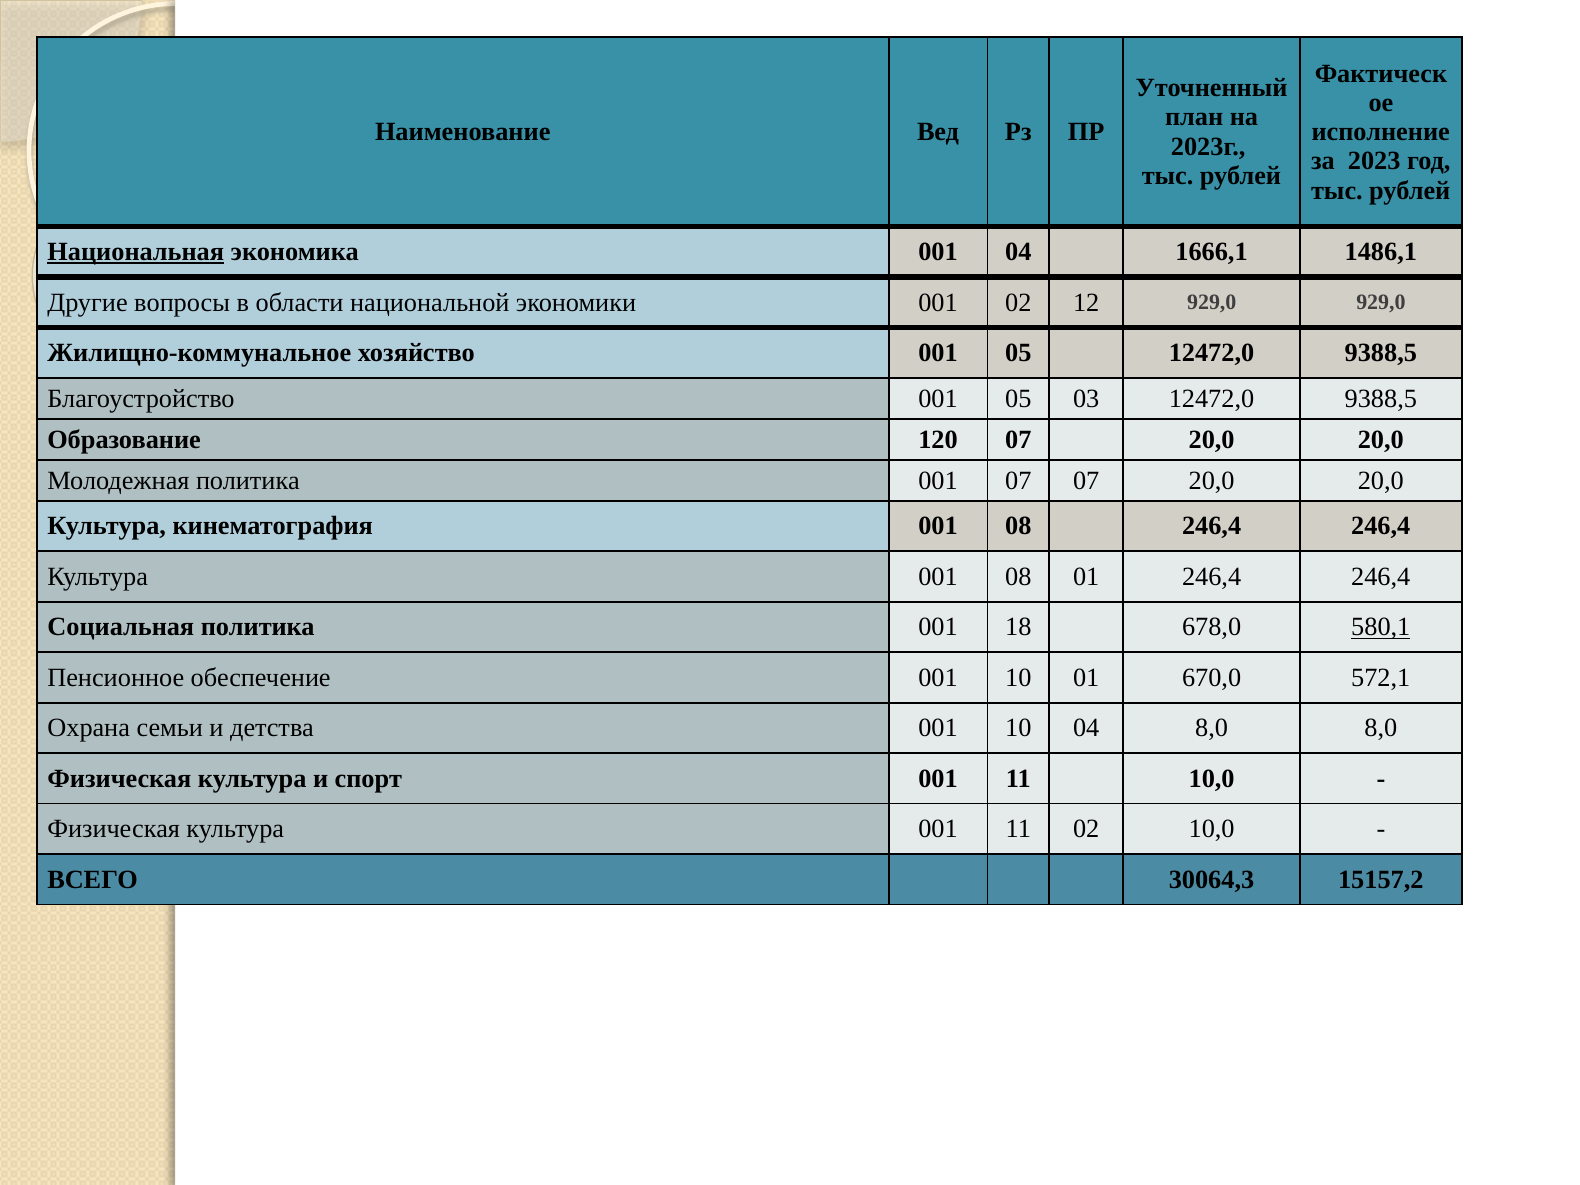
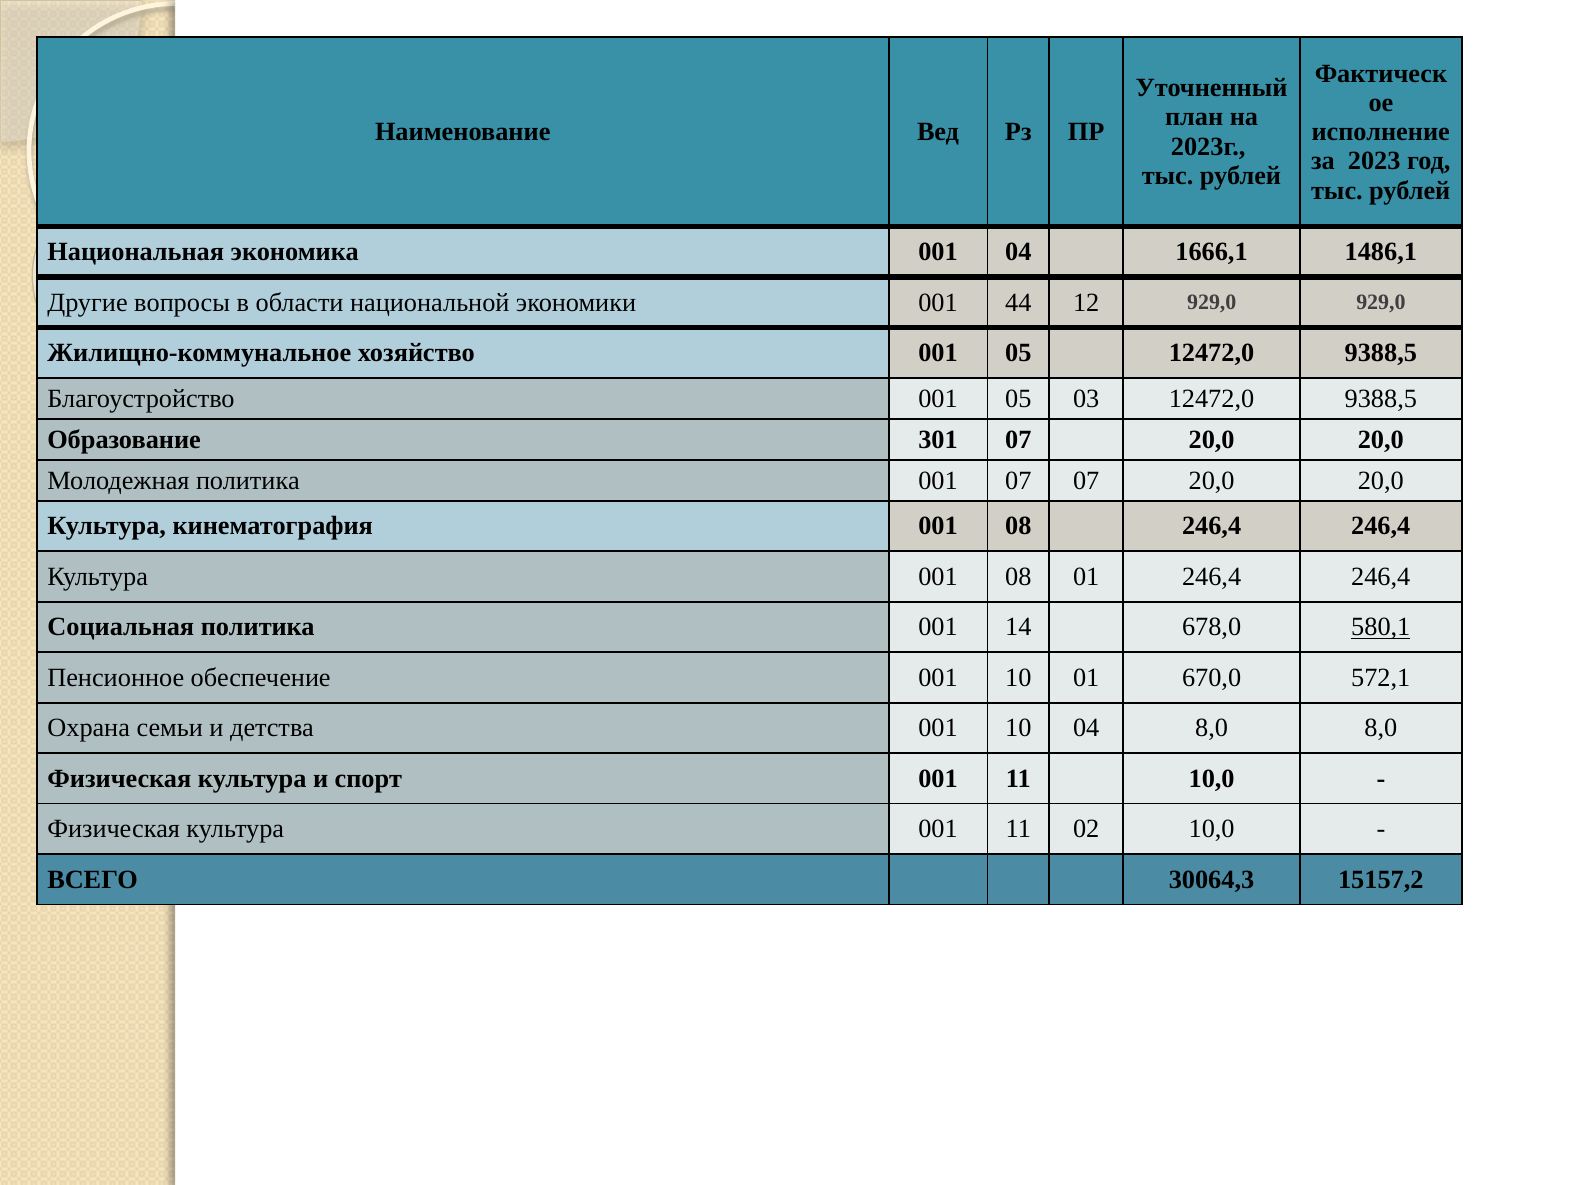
Национальная underline: present -> none
001 02: 02 -> 44
120: 120 -> 301
18: 18 -> 14
